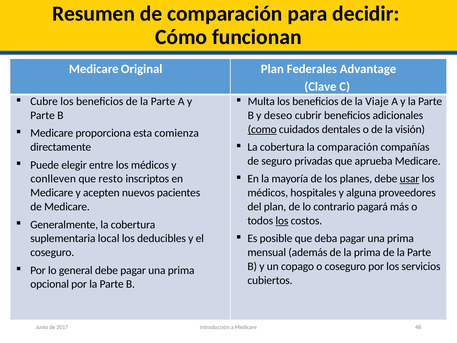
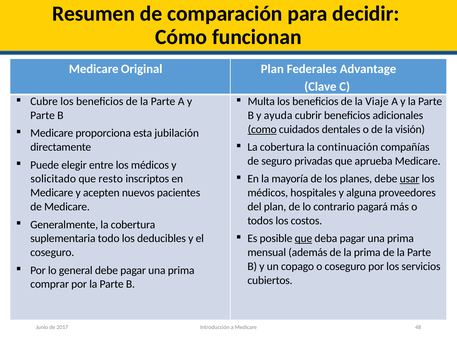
deseo: deseo -> ayuda
comienza: comienza -> jubilación
la comparación: comparación -> continuación
conlleven: conlleven -> solicitado
los at (282, 221) underline: present -> none
que at (303, 238) underline: none -> present
local: local -> todo
opcional: opcional -> comprar
